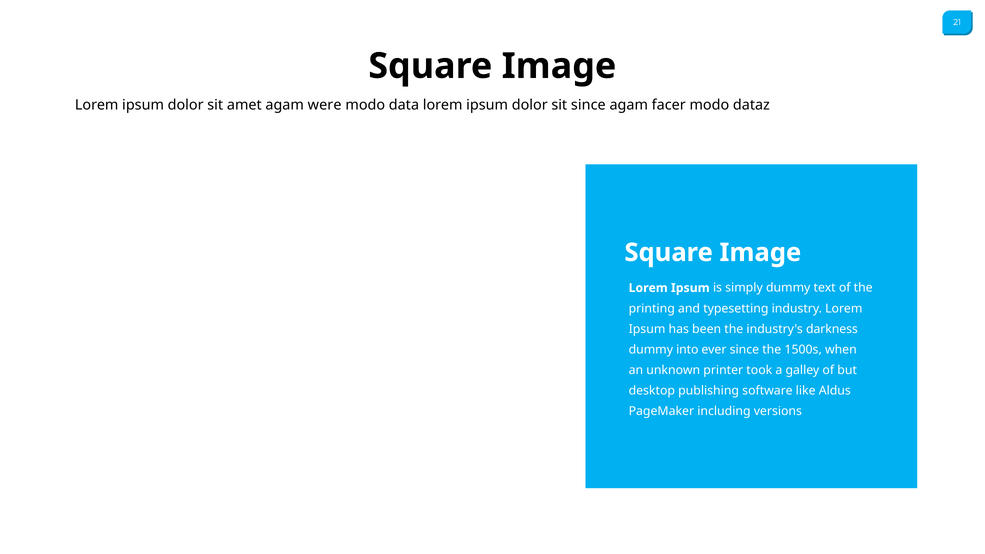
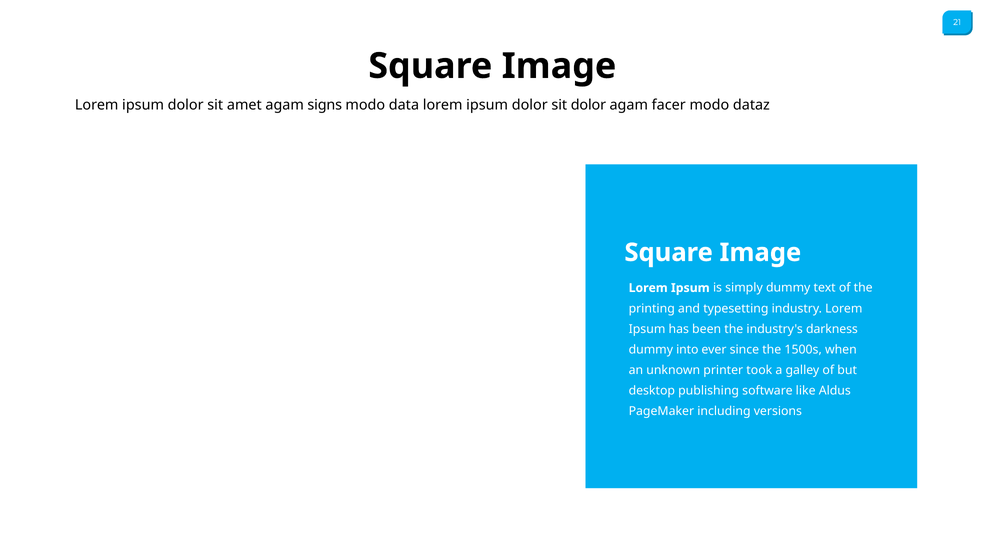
were: were -> signs
sit since: since -> dolor
